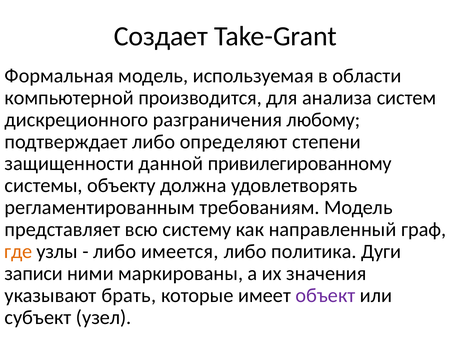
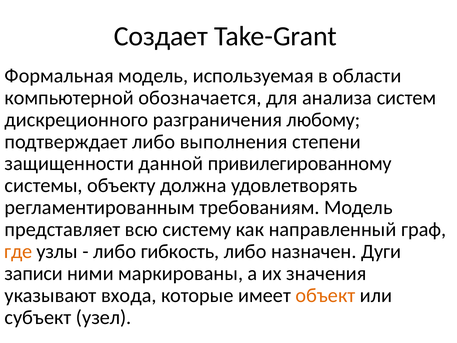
производится: производится -> обозначается
определяют: определяют -> выполнения
имеется: имеется -> гибкость
политика: политика -> назначен
брать: брать -> входа
объект colour: purple -> orange
